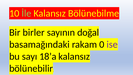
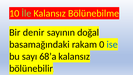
birler: birler -> denir
ise colour: purple -> blue
18’a: 18’a -> 68’a
